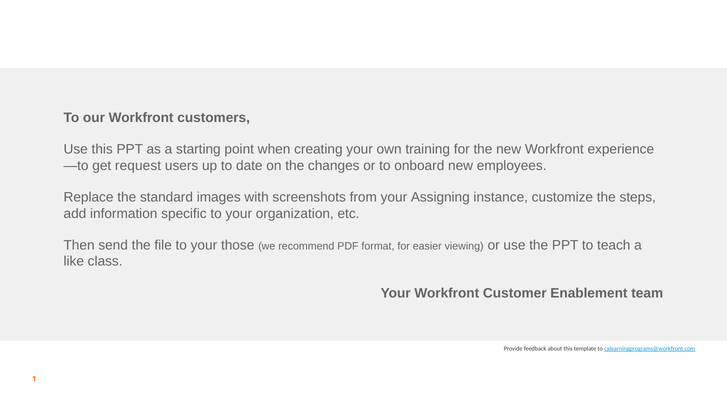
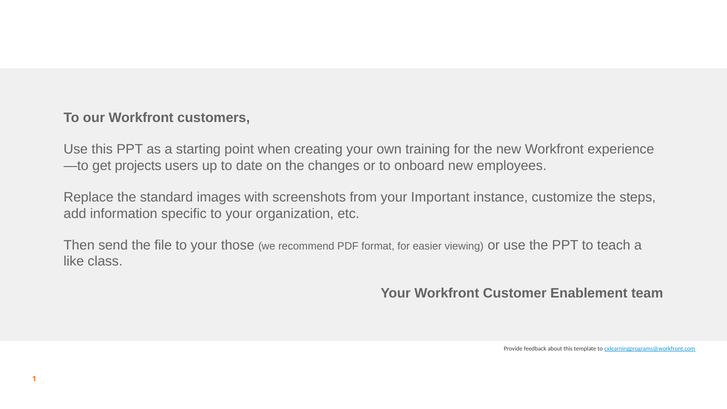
request: request -> projects
Assigning: Assigning -> Important
